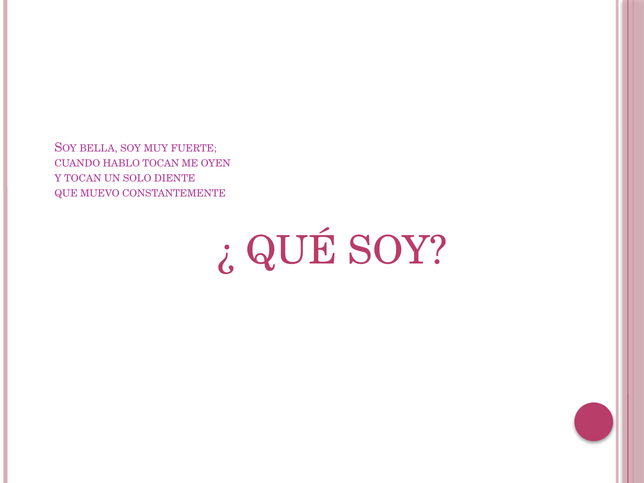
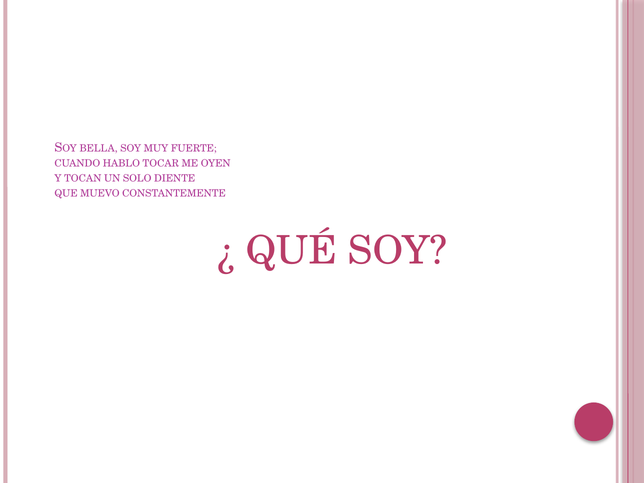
HABLO TOCAN: TOCAN -> TOCAR
